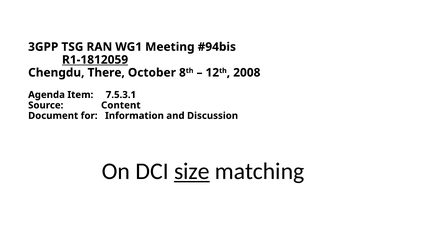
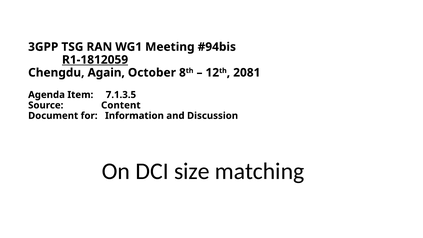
There: There -> Again
2008: 2008 -> 2081
7.5.3.1: 7.5.3.1 -> 7.1.3.5
size underline: present -> none
